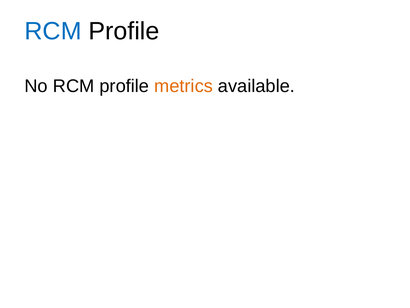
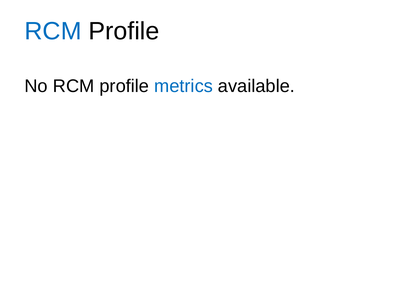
metrics colour: orange -> blue
